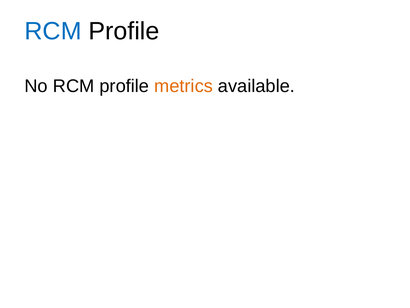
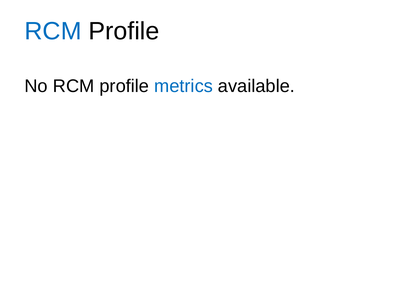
metrics colour: orange -> blue
